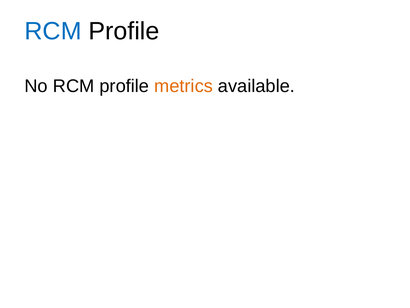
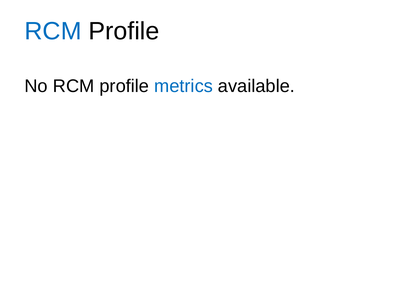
metrics colour: orange -> blue
